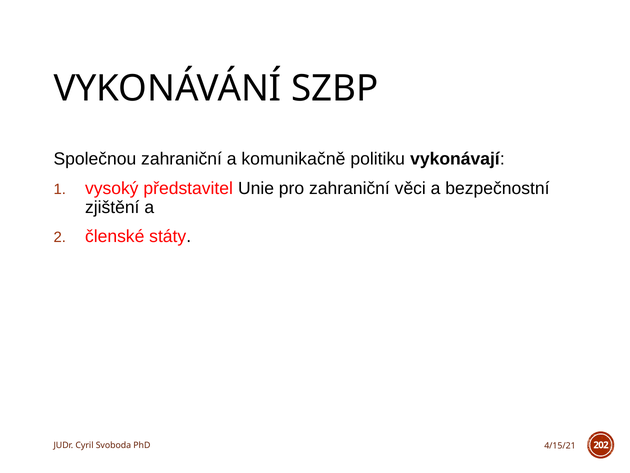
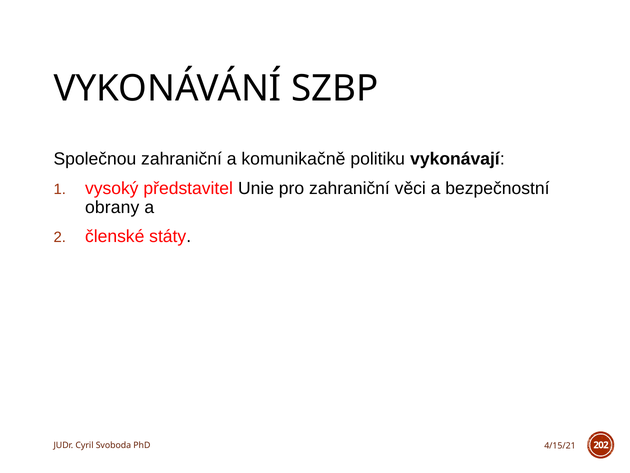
zjištění: zjištění -> obrany
